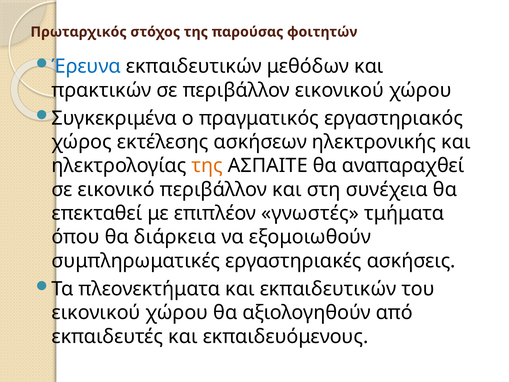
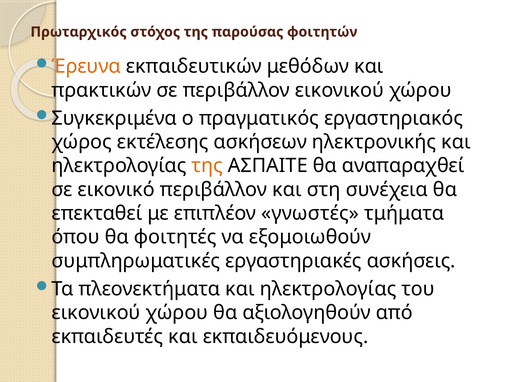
Έρευνα colour: blue -> orange
διάρκεια: διάρκεια -> φοιτητές
πλεονεκτήματα και εκπαιδευτικών: εκπαιδευτικών -> ηλεκτρολογίας
